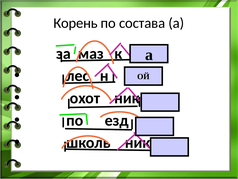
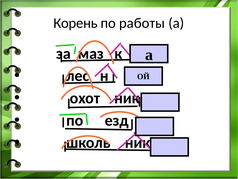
состава: состава -> работы
